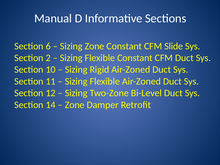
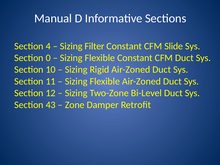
6: 6 -> 4
Sizing Zone: Zone -> Filter
2: 2 -> 0
14: 14 -> 43
